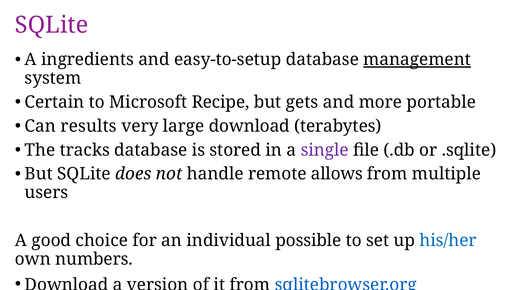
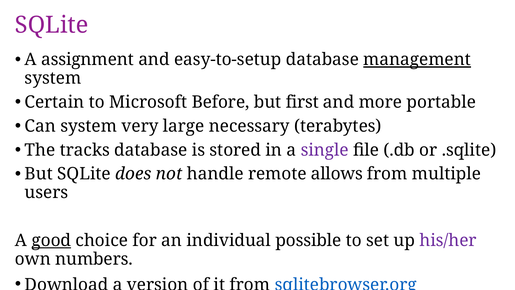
ingredients: ingredients -> assignment
Recipe: Recipe -> Before
gets: gets -> first
Can results: results -> system
large download: download -> necessary
good underline: none -> present
his/her colour: blue -> purple
